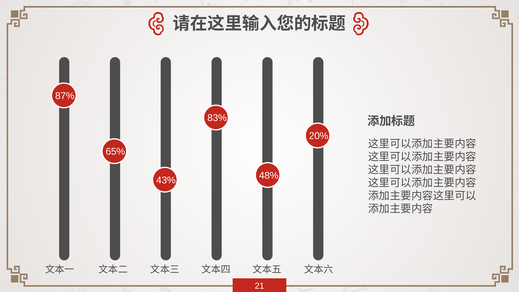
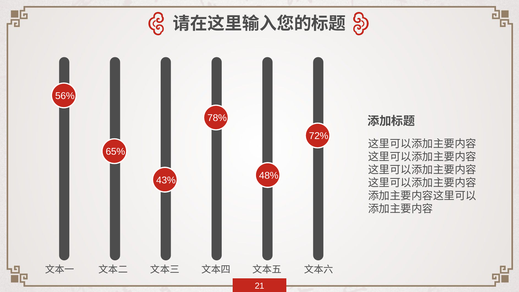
87%: 87% -> 56%
83%: 83% -> 78%
20%: 20% -> 72%
